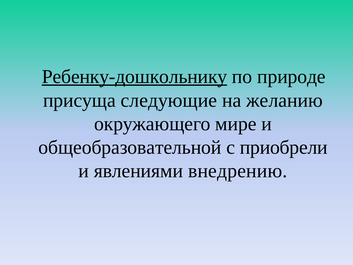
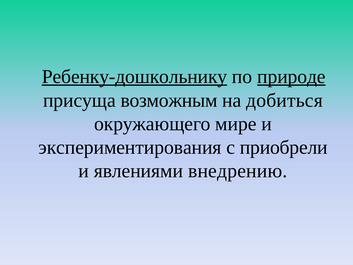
природе underline: none -> present
следующие: следующие -> возможным
желанию: желанию -> добиться
общеобразовательной: общеобразовательной -> экспериментирования
